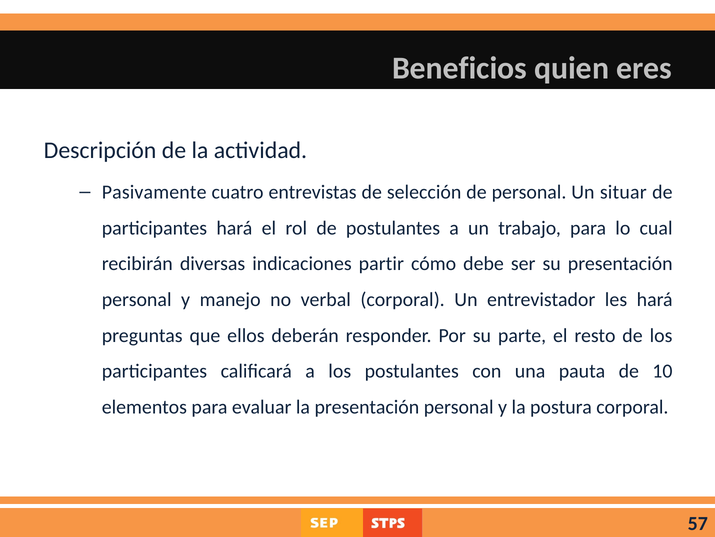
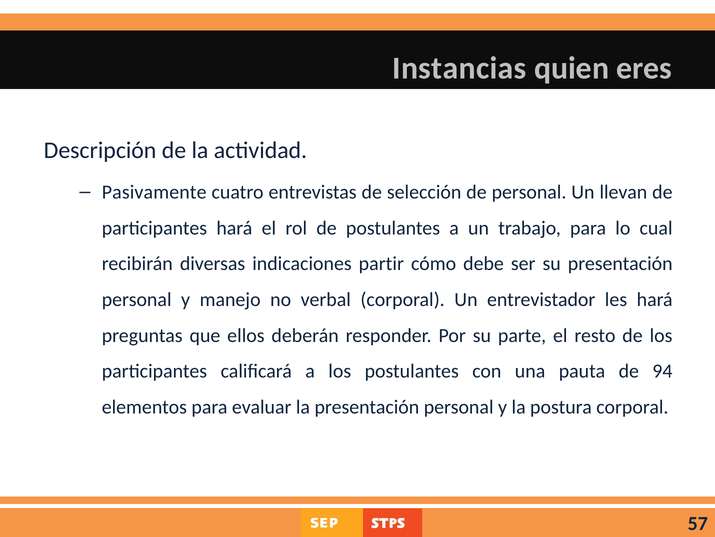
Beneficios: Beneficios -> Instancias
situar: situar -> llevan
10: 10 -> 94
